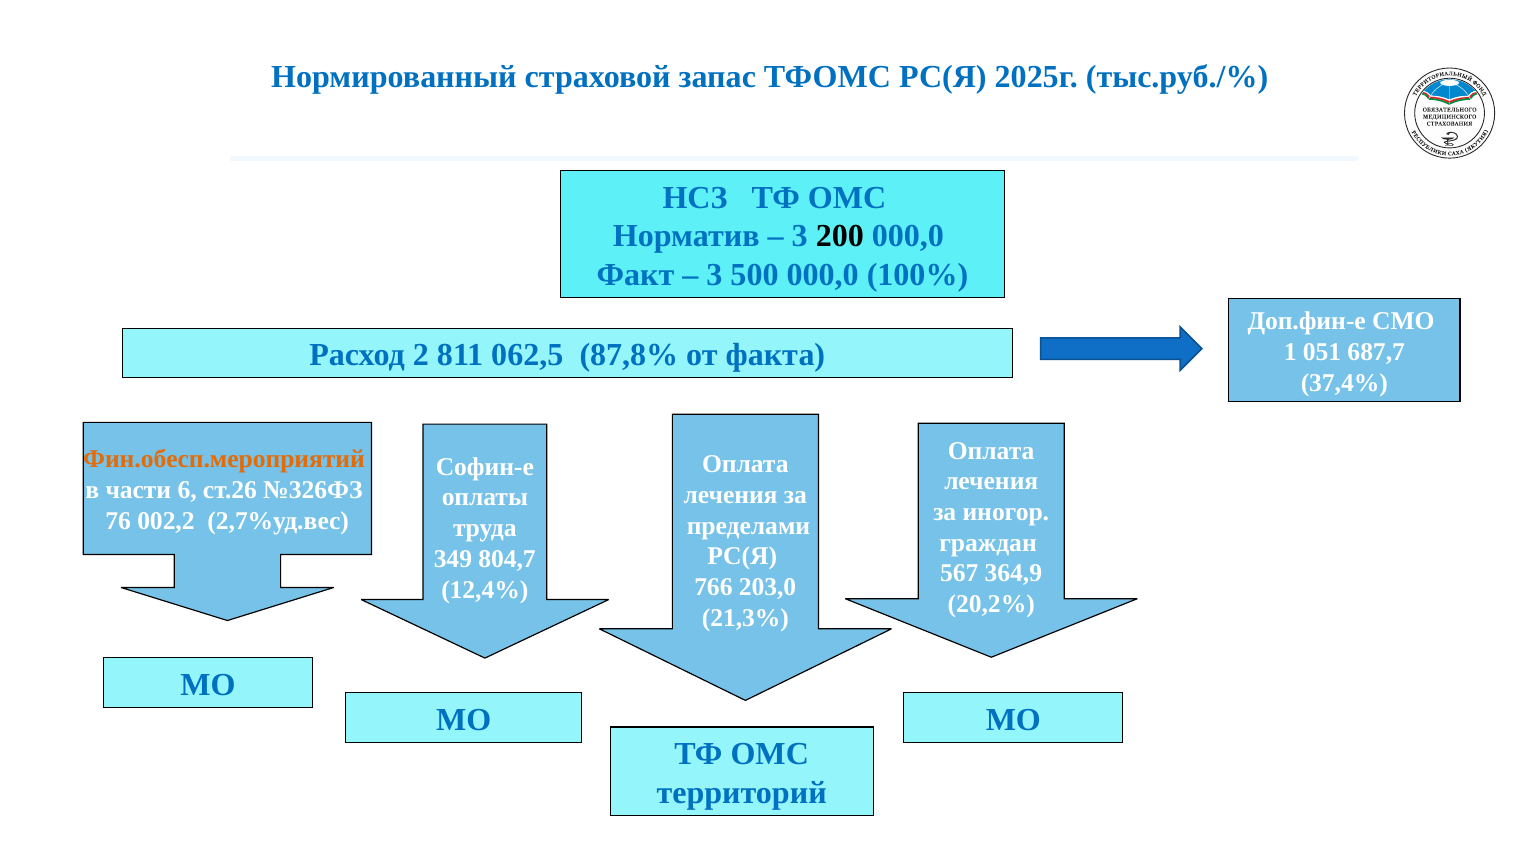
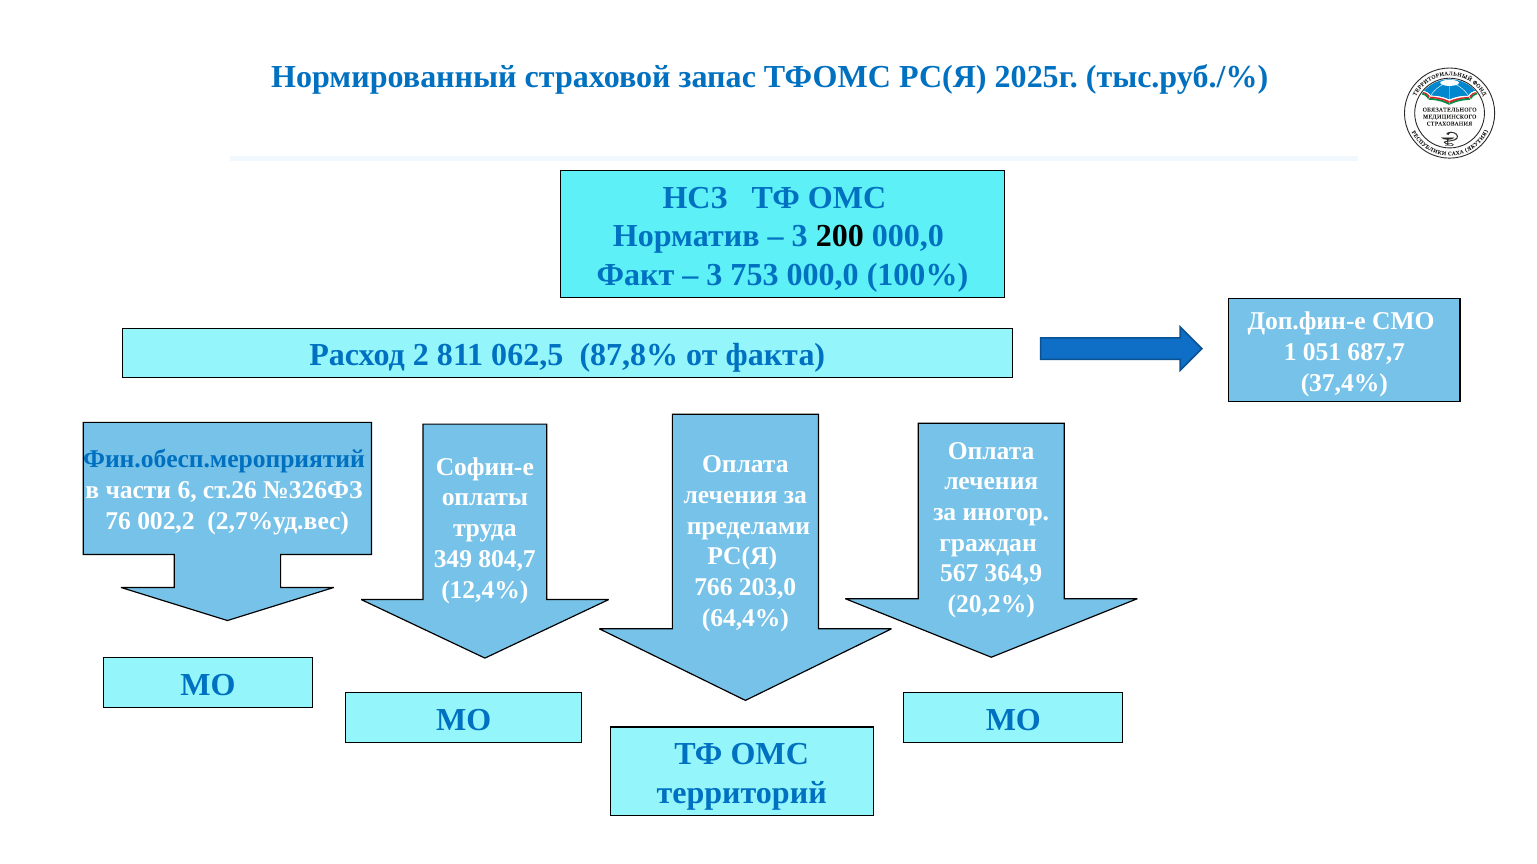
500: 500 -> 753
Фин.обесп.мероприятий colour: orange -> blue
21,3%: 21,3% -> 64,4%
